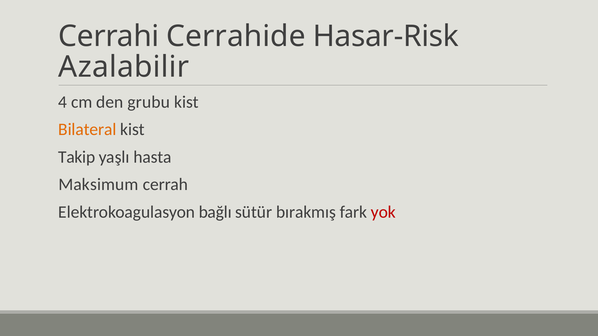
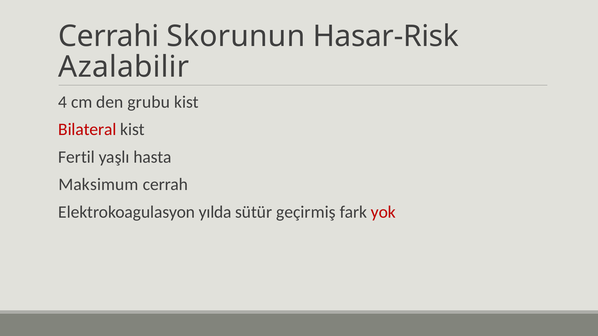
Cerrahide: Cerrahide -> Skorunun
Bilateral colour: orange -> red
Takip: Takip -> Fertil
bağlı: bağlı -> yılda
bırakmış: bırakmış -> geçirmiş
